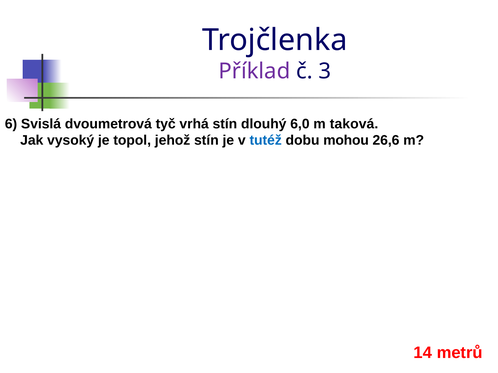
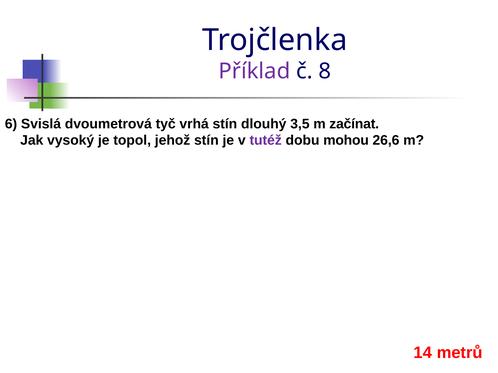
3: 3 -> 8
6,0: 6,0 -> 3,5
taková: taková -> začínat
tutéž colour: blue -> purple
